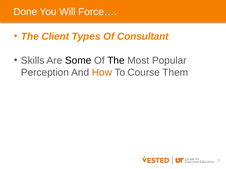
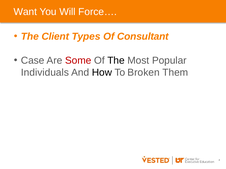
Done: Done -> Want
Skills: Skills -> Case
Some colour: black -> red
Perception: Perception -> Individuals
How colour: orange -> black
Course: Course -> Broken
